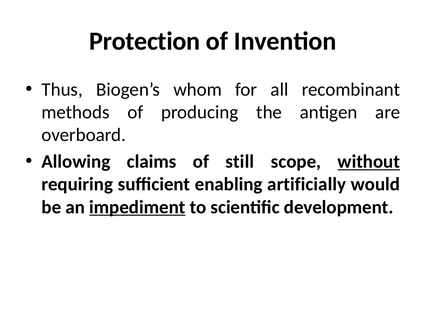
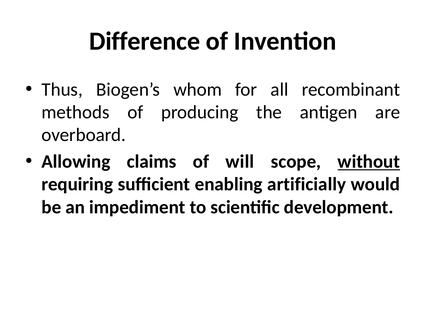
Protection: Protection -> Difference
still: still -> will
impediment underline: present -> none
